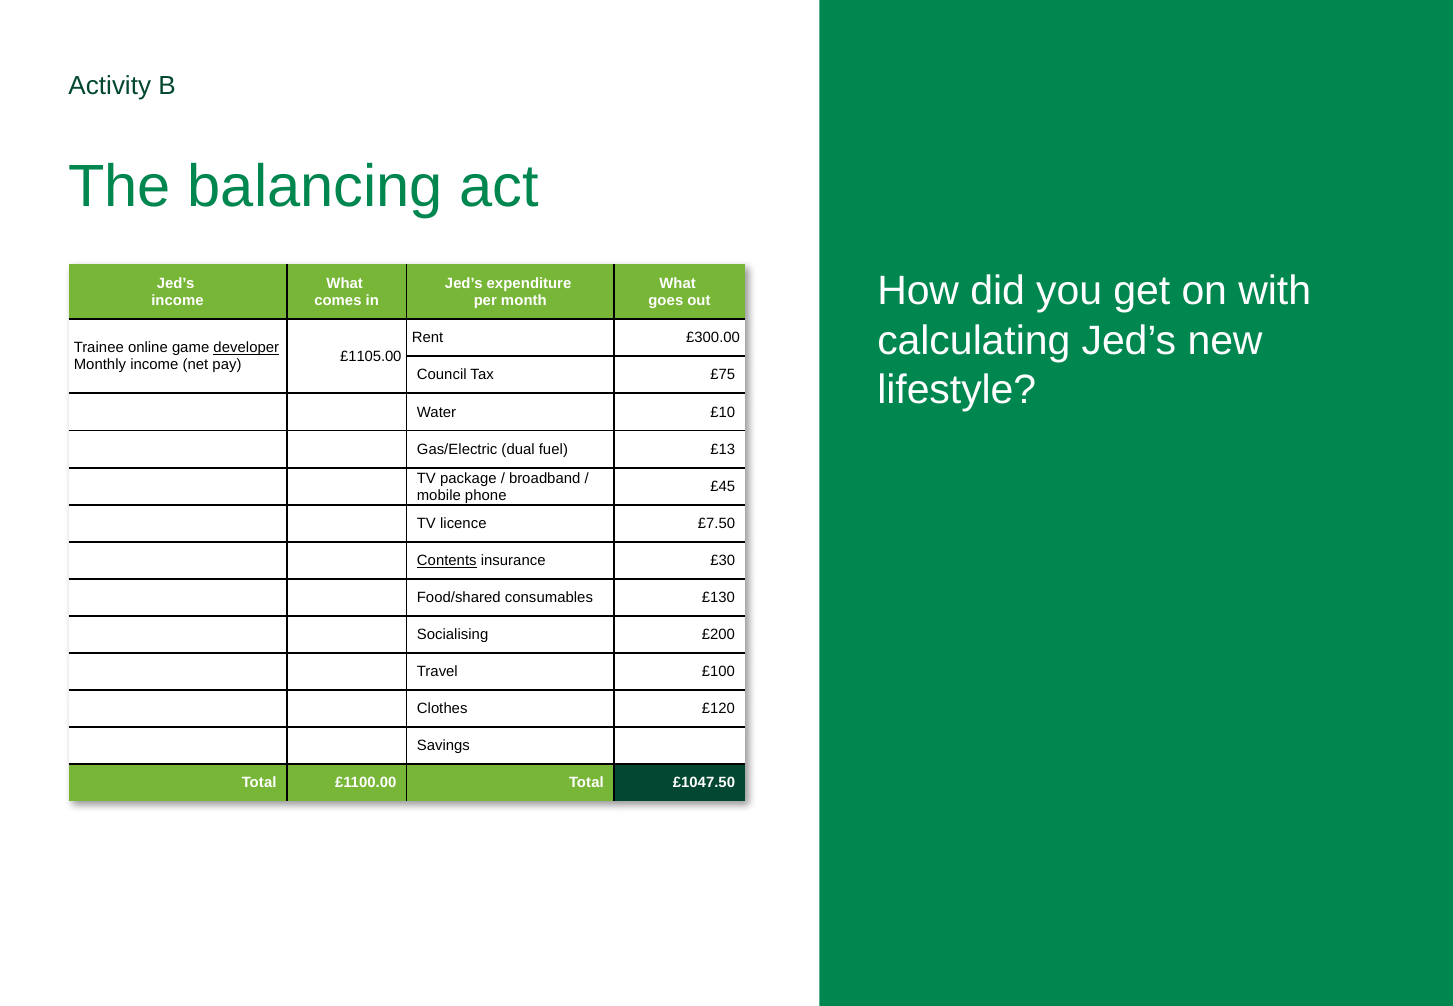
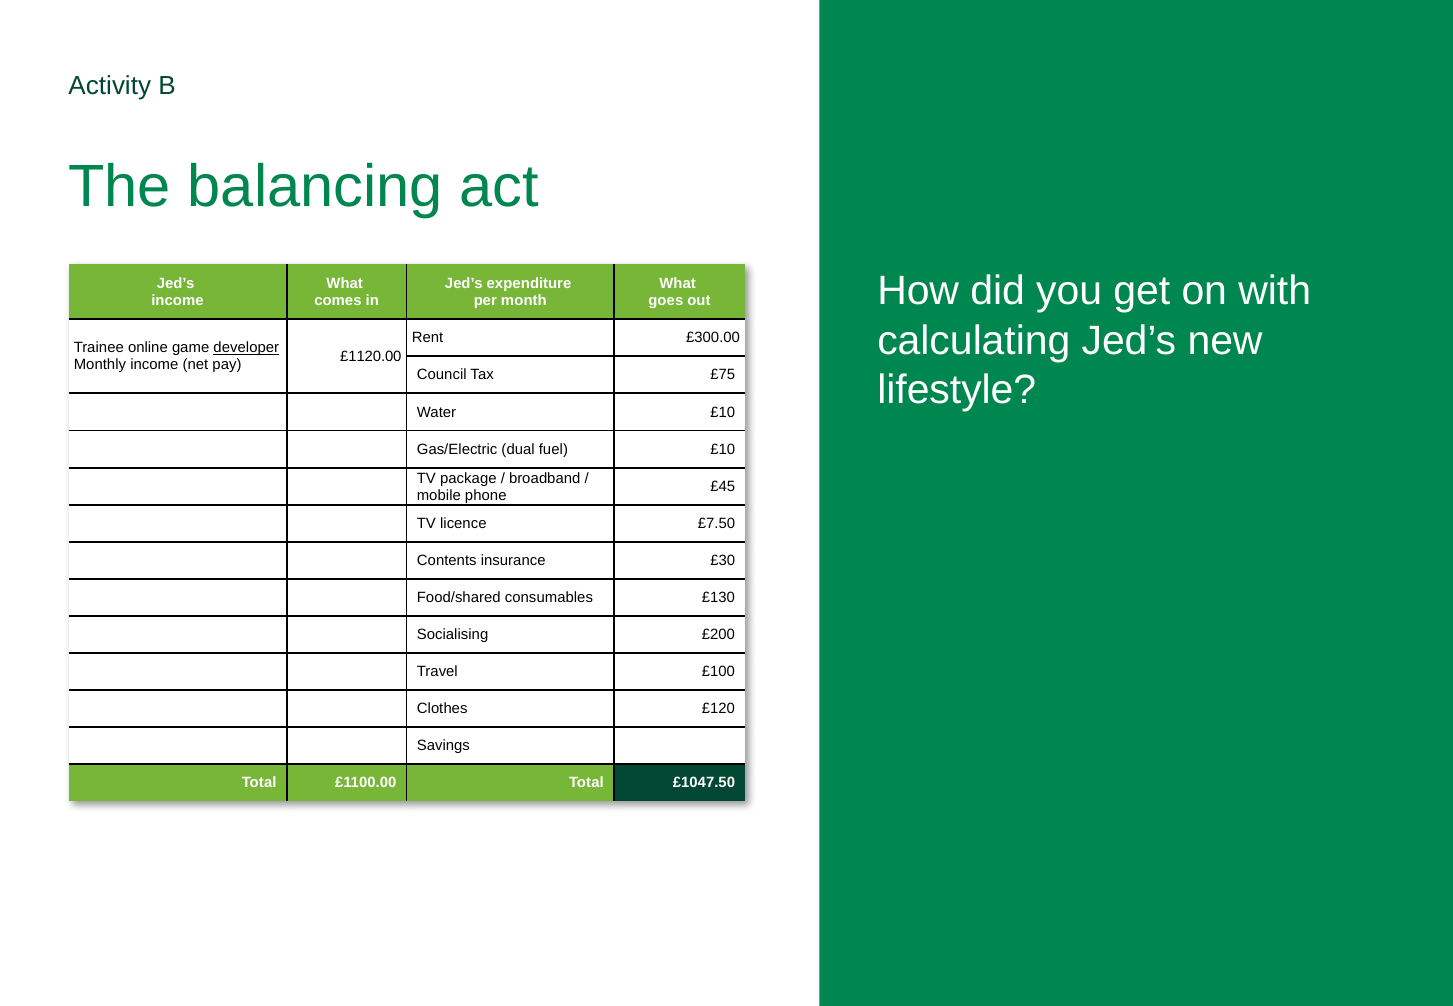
£1105.00: £1105.00 -> £1120.00
fuel £13: £13 -> £10
Contents underline: present -> none
